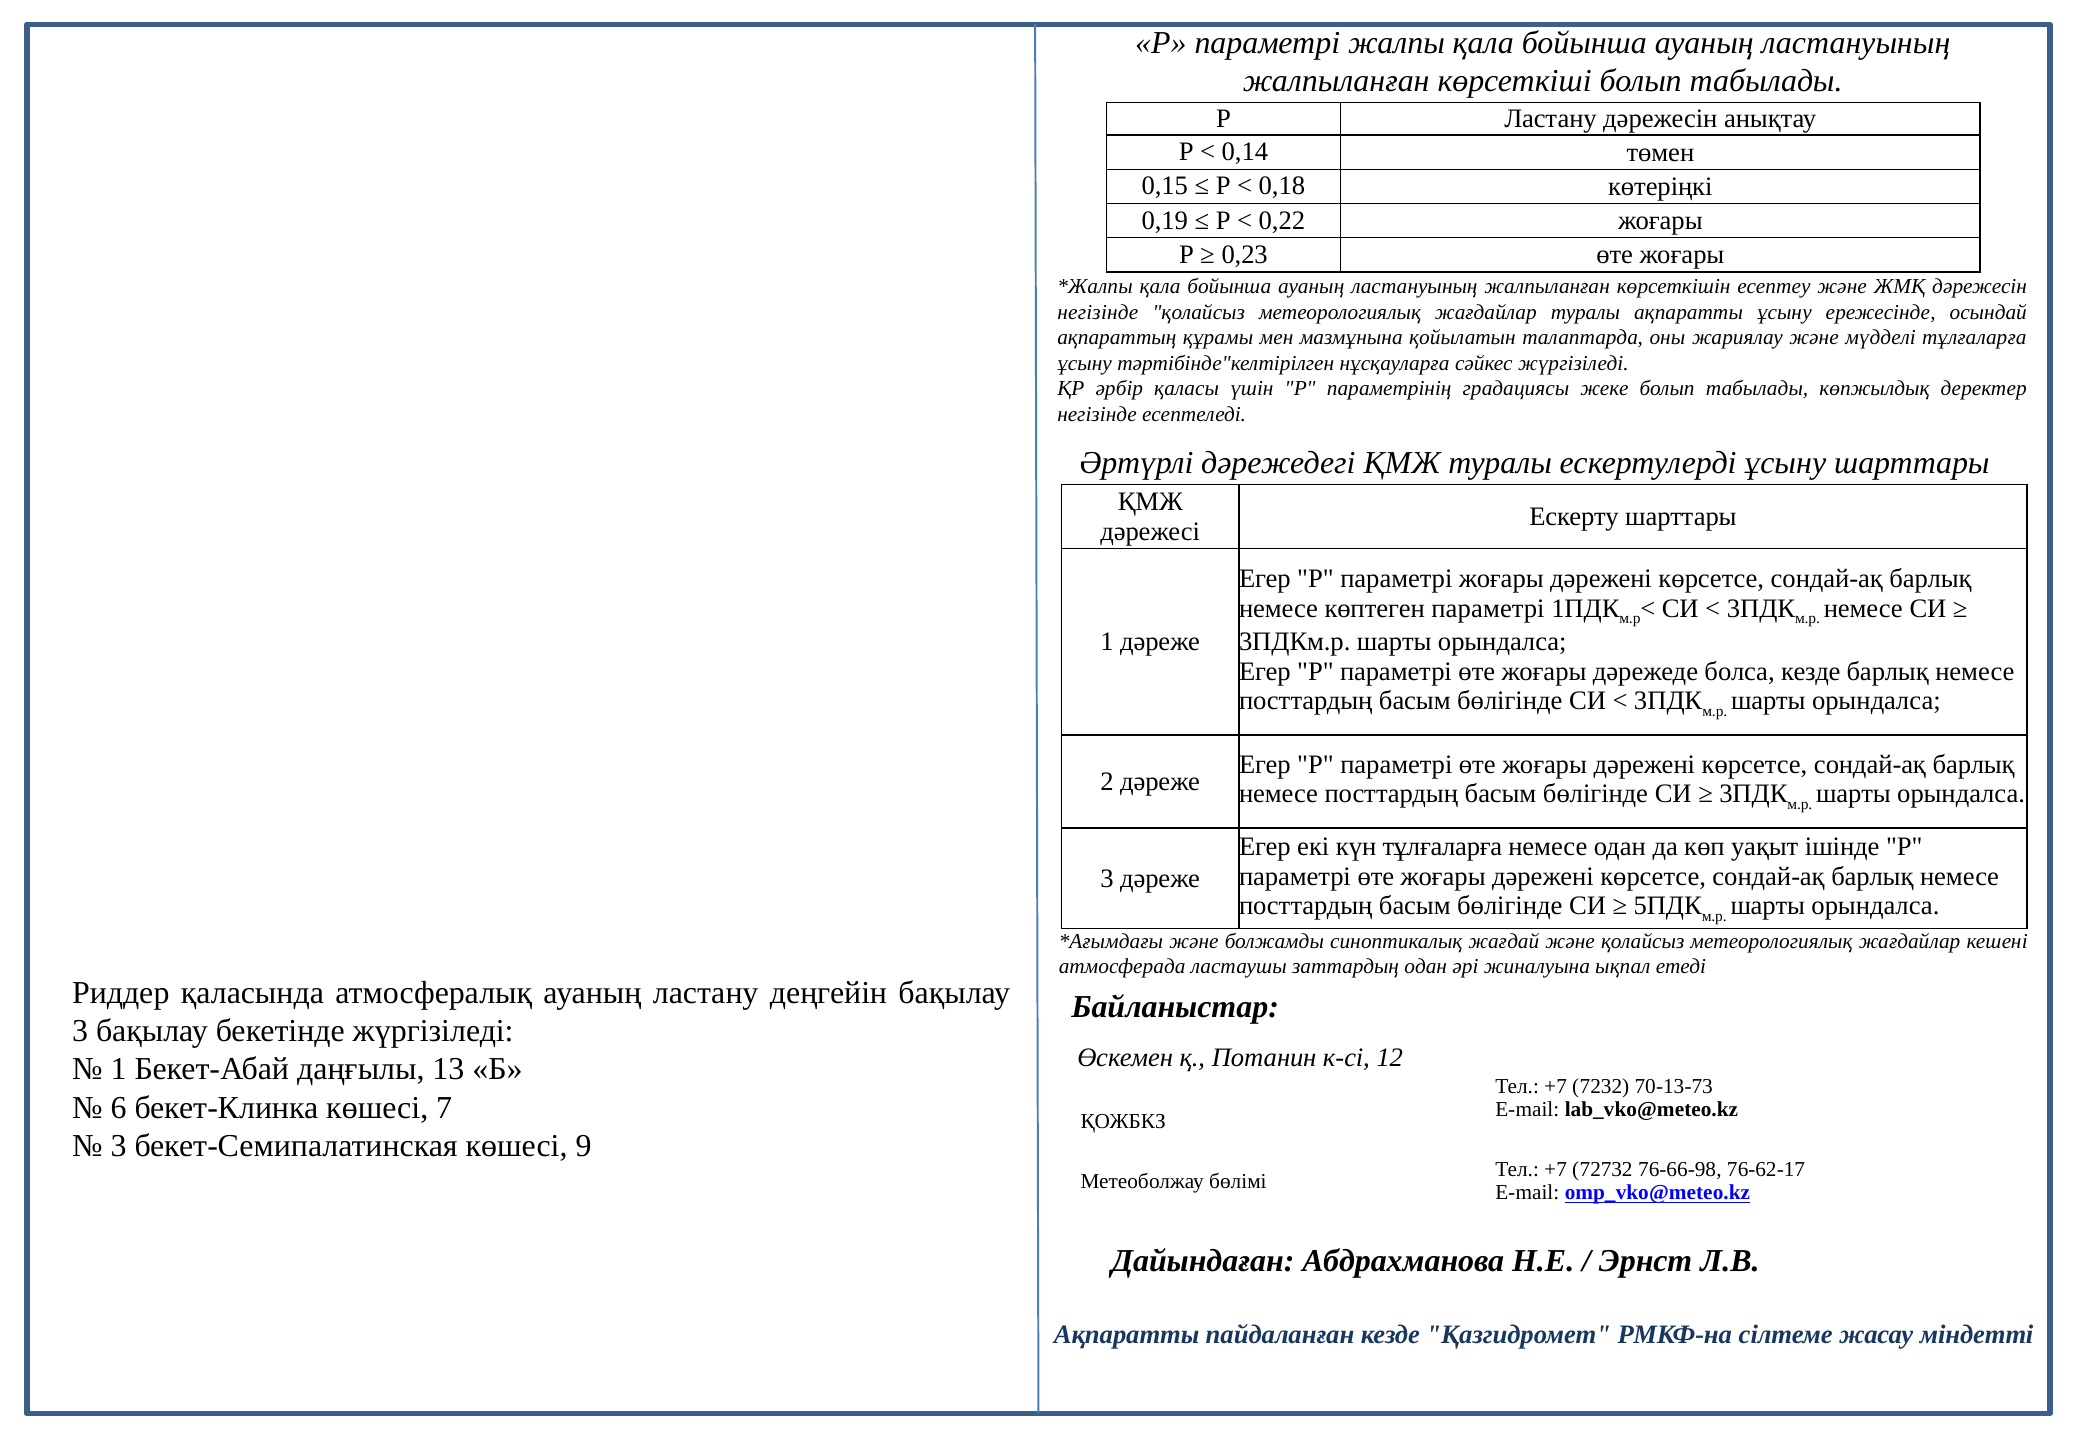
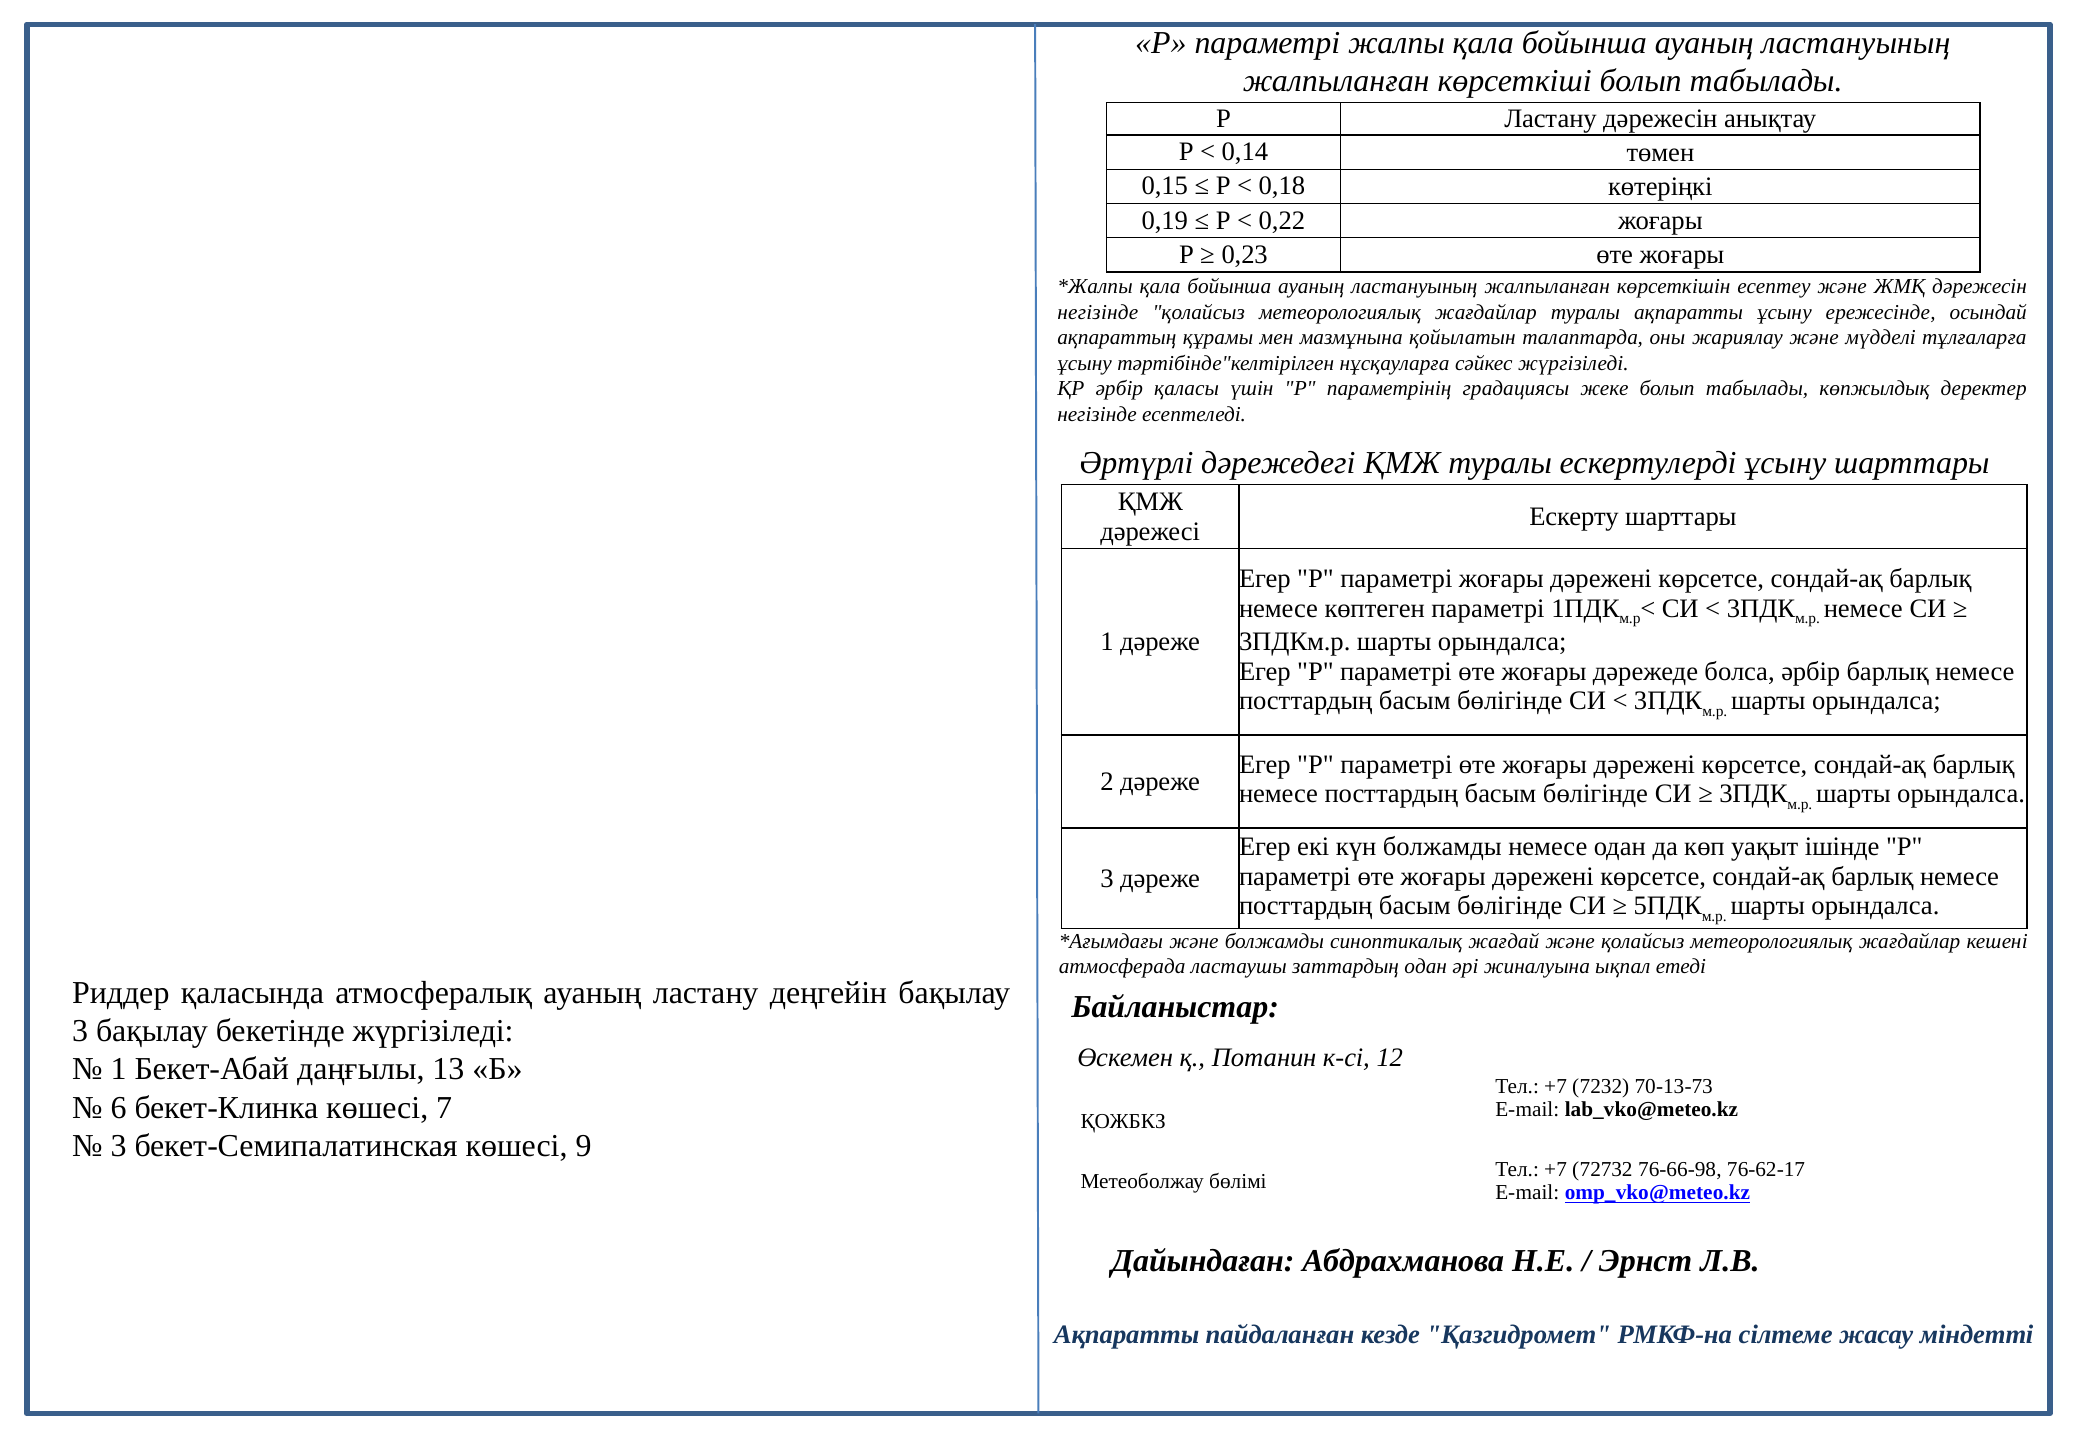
болса кезде: кезде -> әрбір
күн тұлғаларға: тұлғаларға -> болжамды
